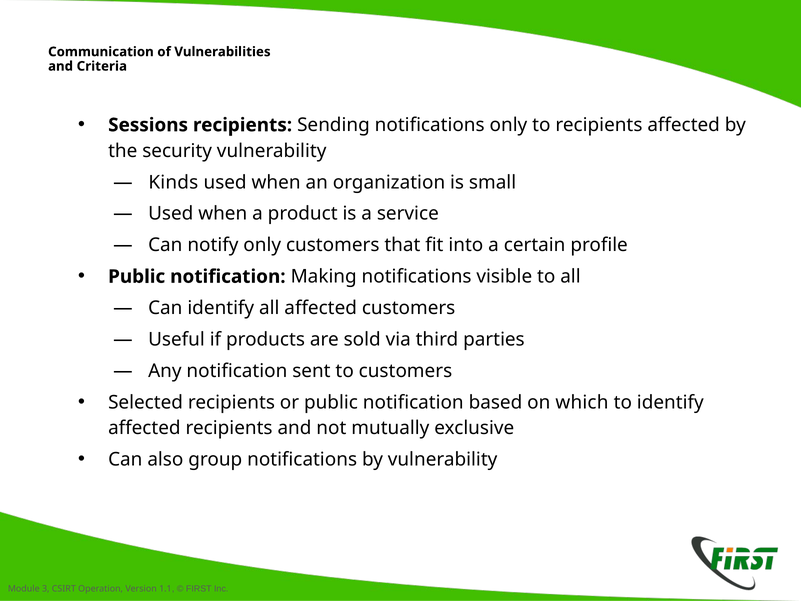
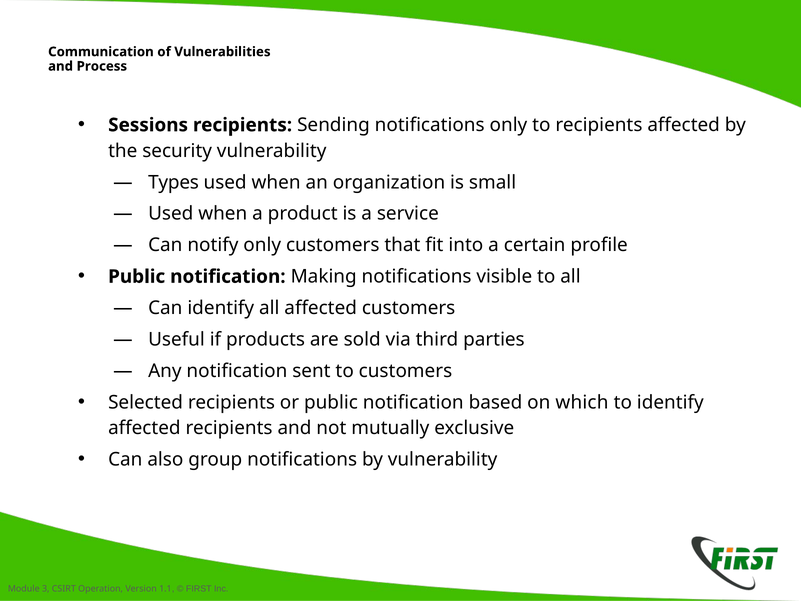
Criteria: Criteria -> Process
Kinds: Kinds -> Types
